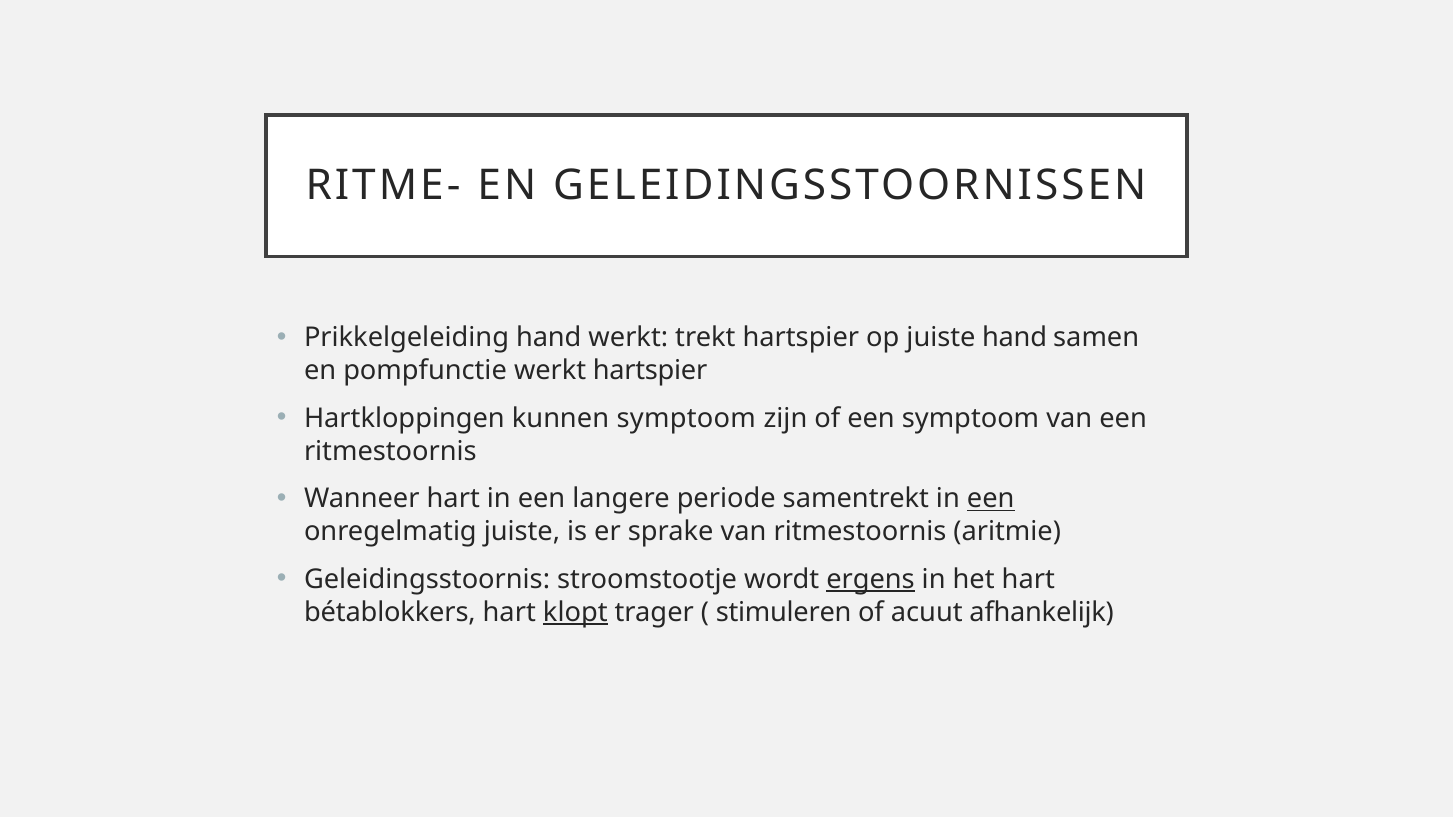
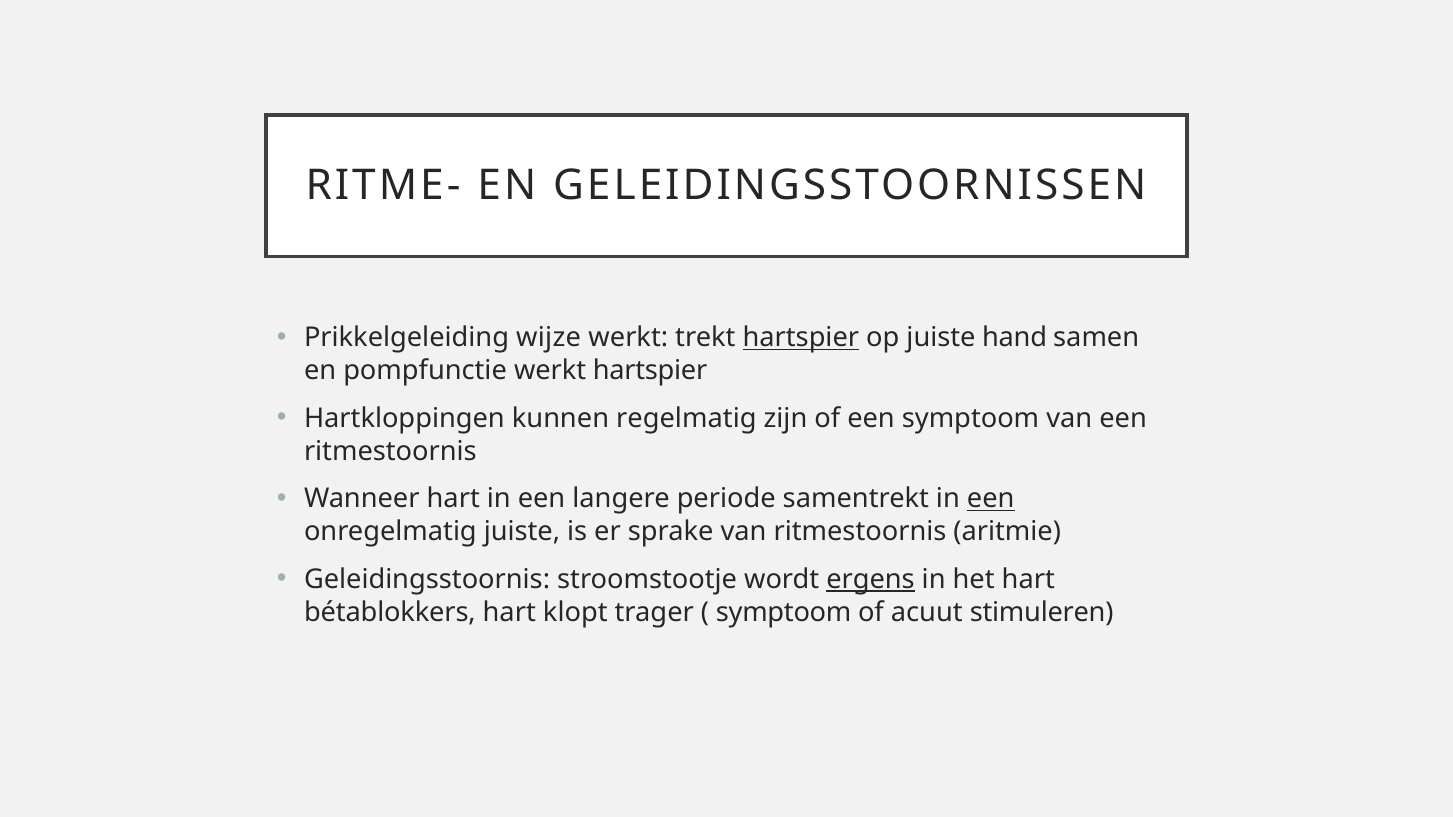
Prikkelgeleiding hand: hand -> wijze
hartspier at (801, 338) underline: none -> present
kunnen symptoom: symptoom -> regelmatig
klopt underline: present -> none
stimuleren at (784, 612): stimuleren -> symptoom
afhankelijk: afhankelijk -> stimuleren
